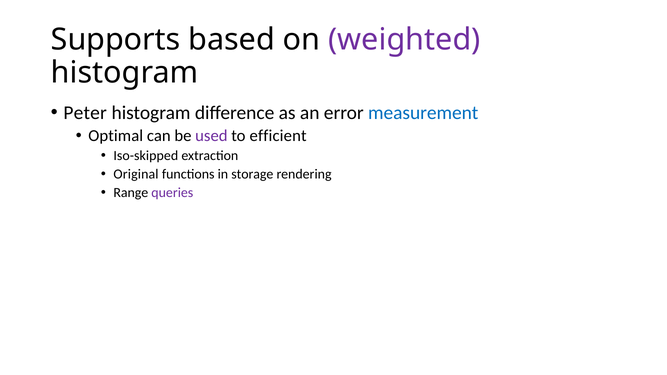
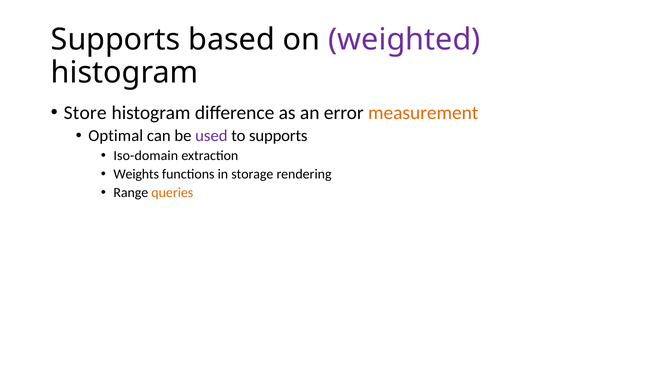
Peter: Peter -> Store
measurement colour: blue -> orange
to efficient: efficient -> supports
Iso-skipped: Iso-skipped -> Iso-domain
Original: Original -> Weights
queries colour: purple -> orange
